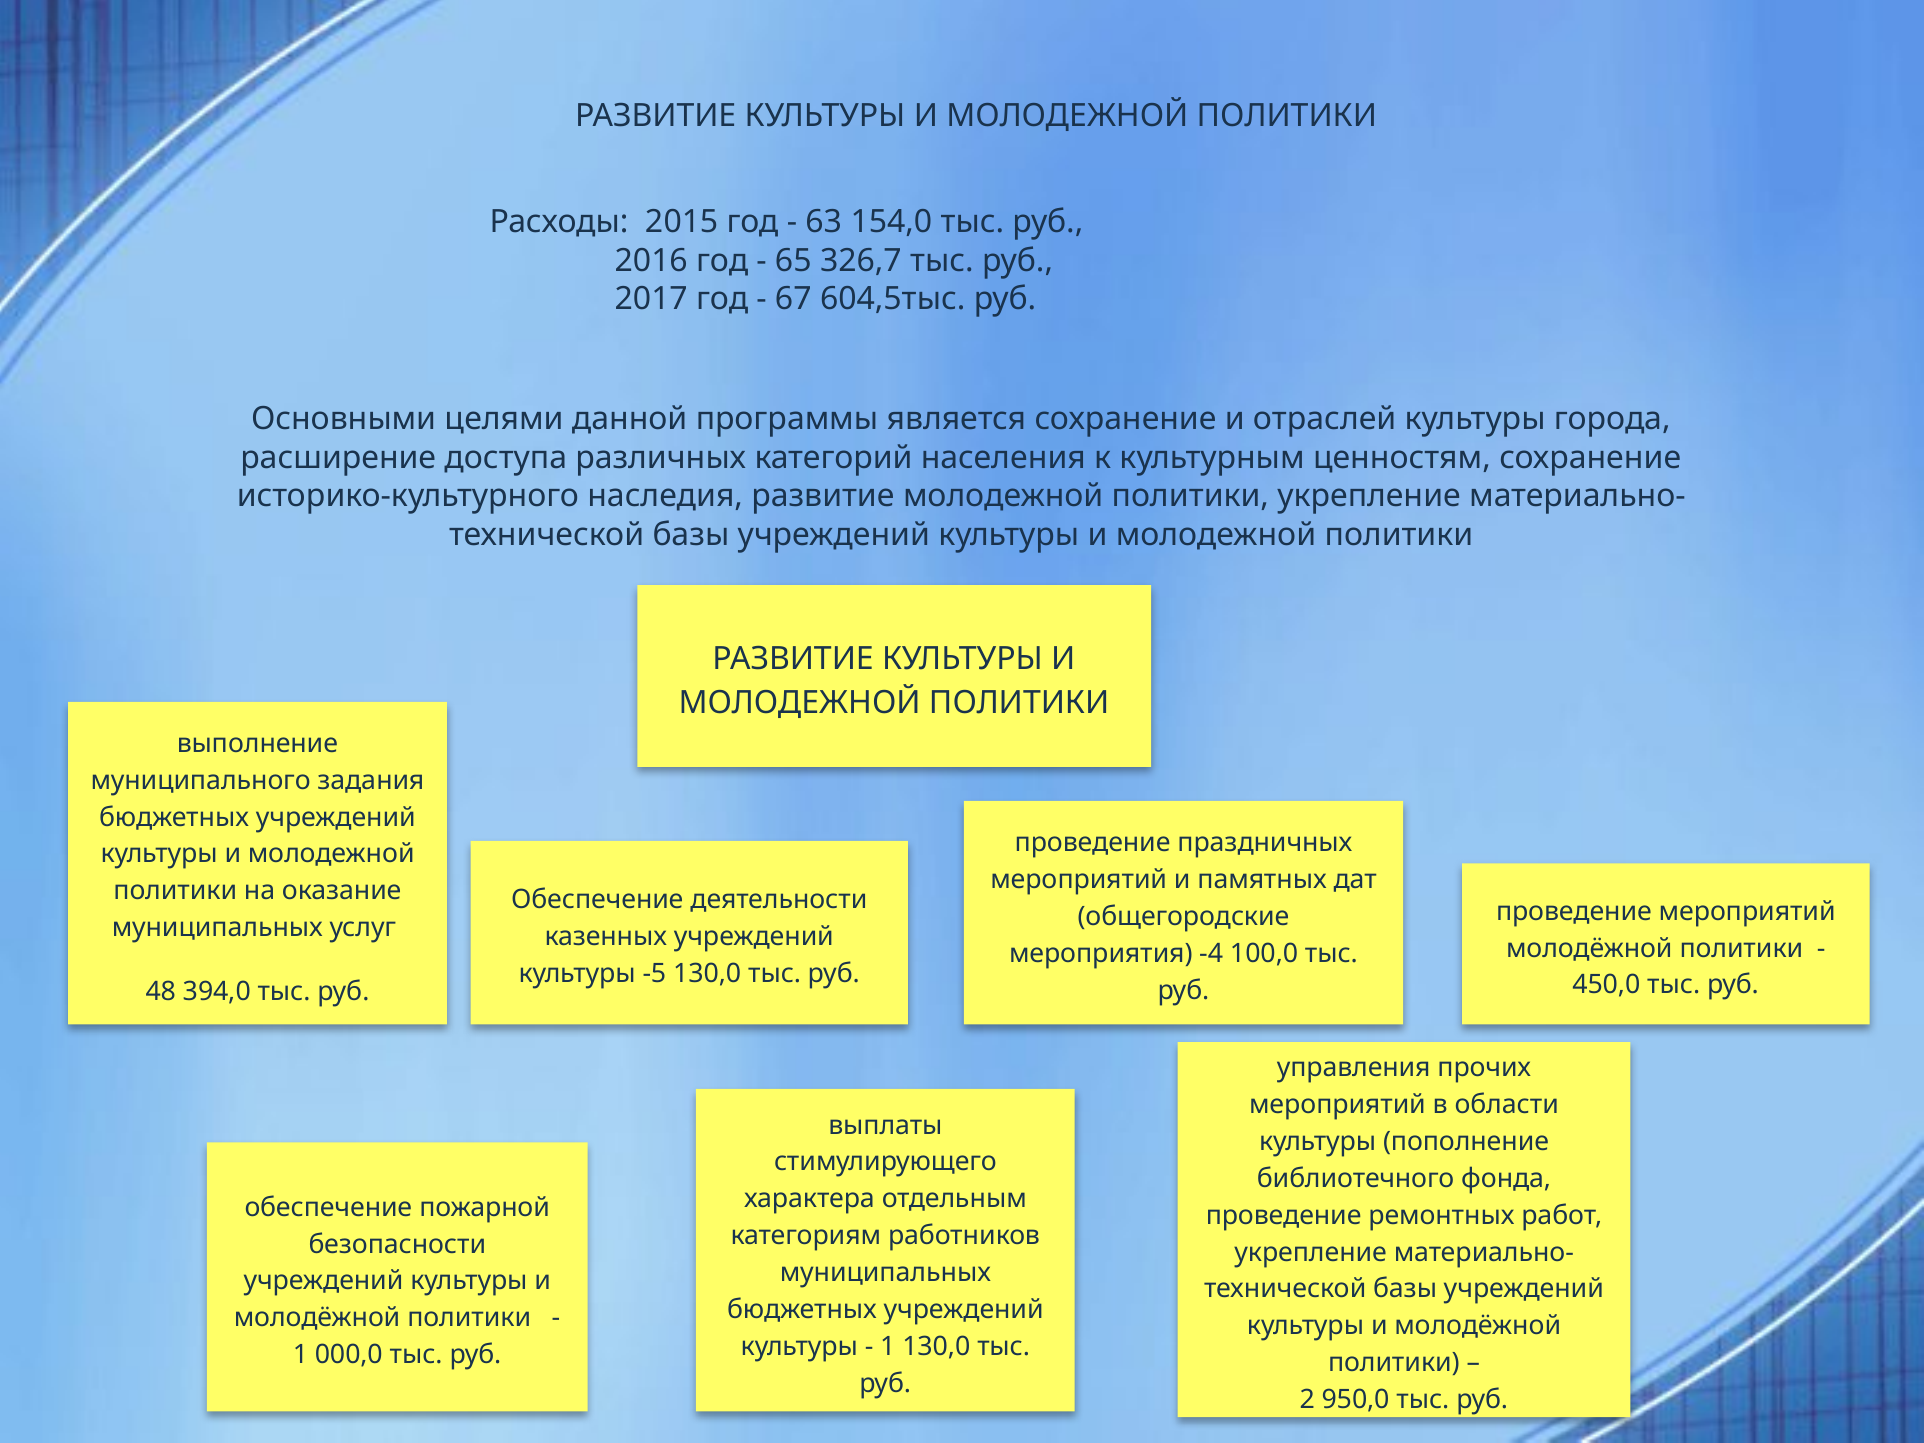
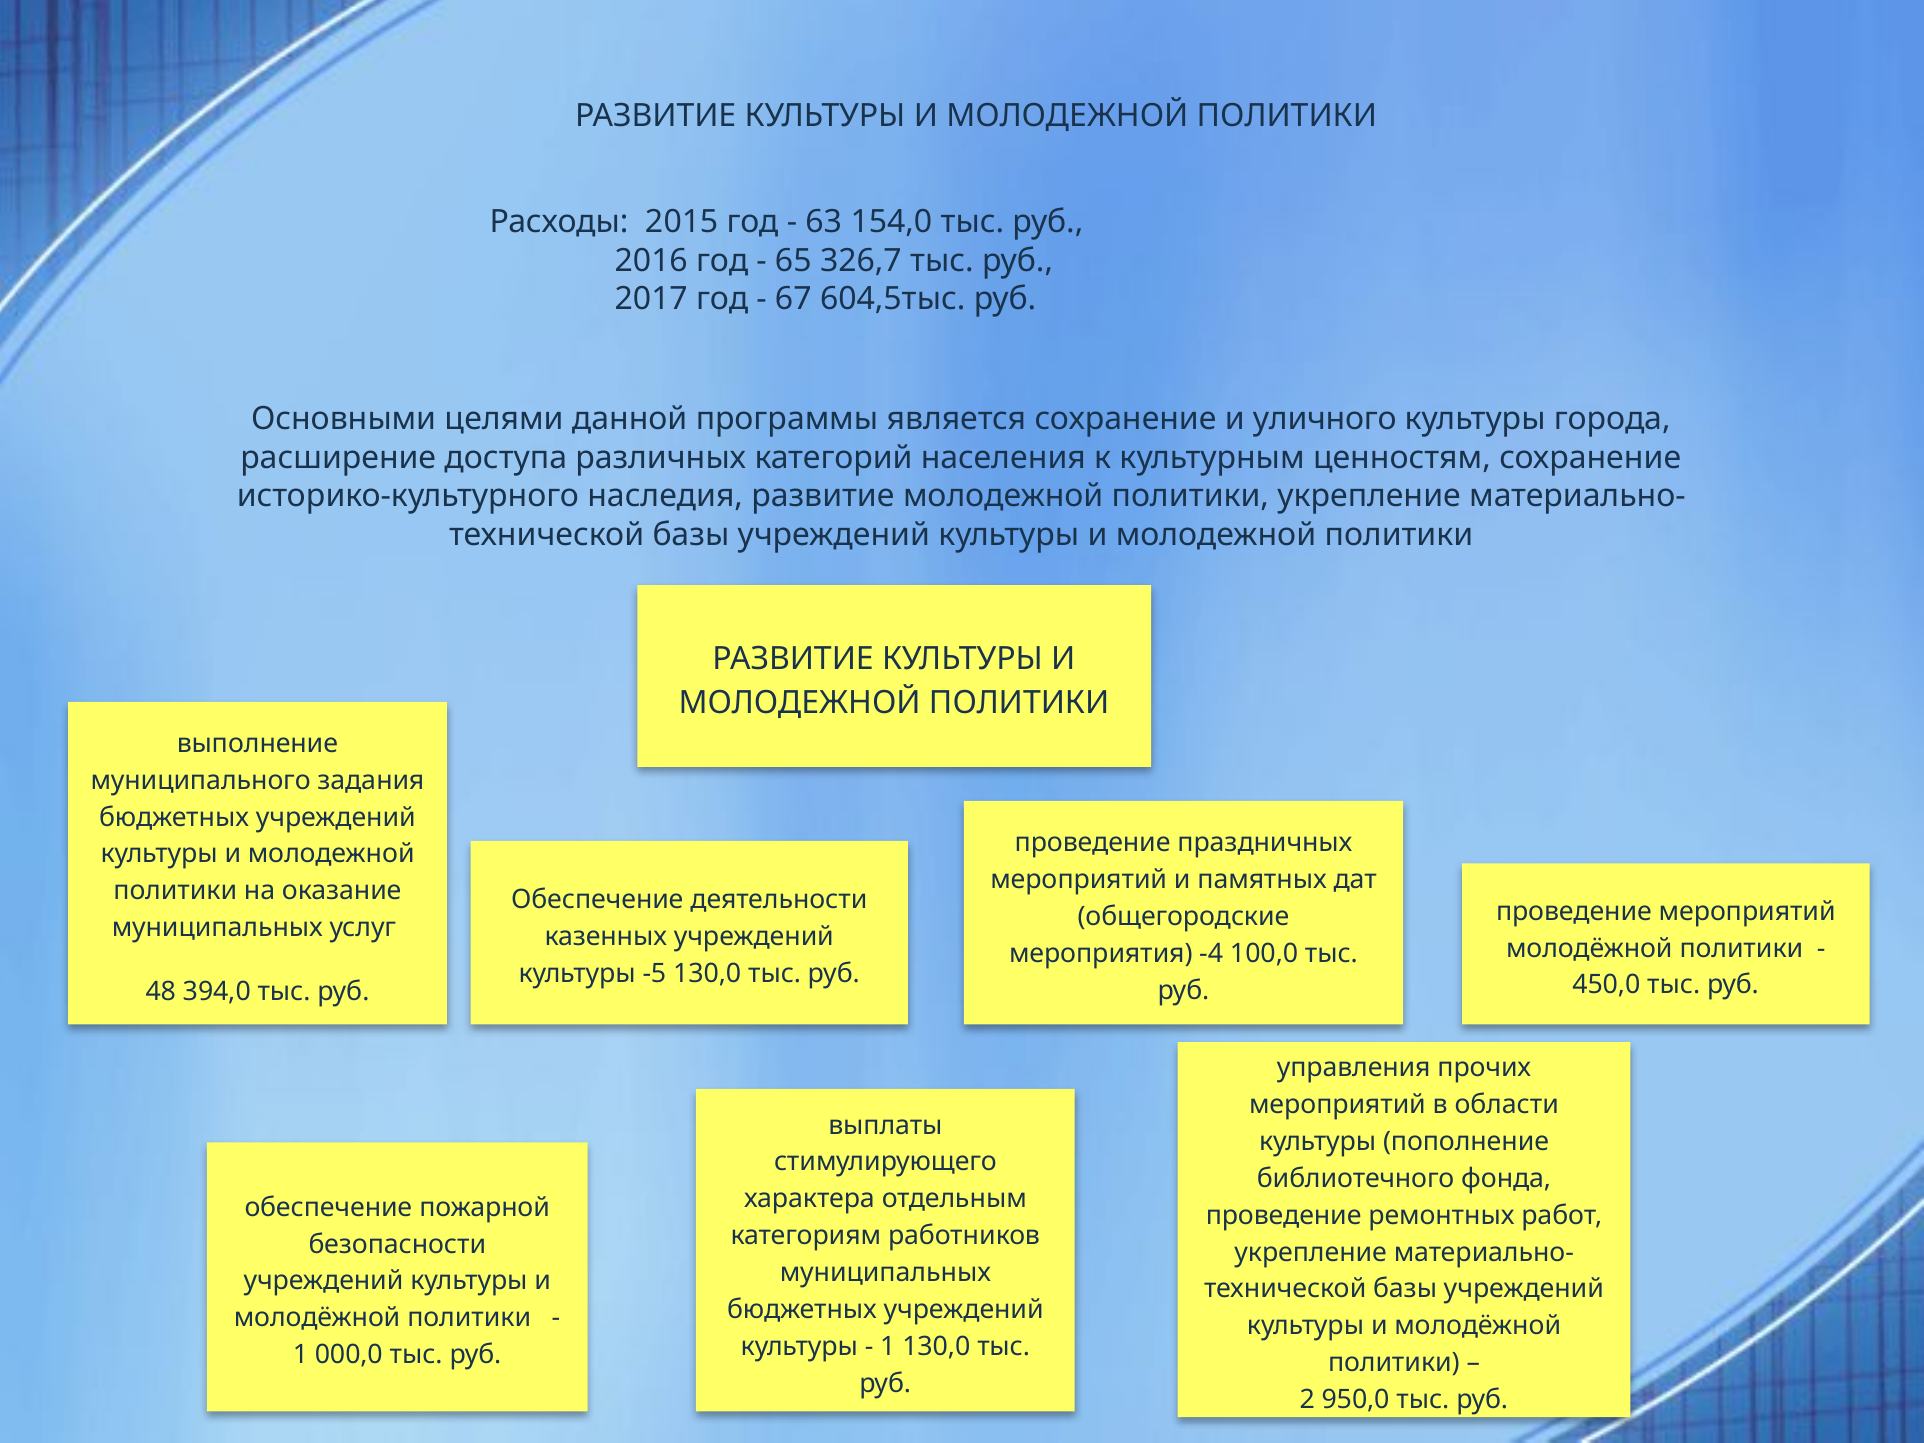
отраслей: отраслей -> уличного
